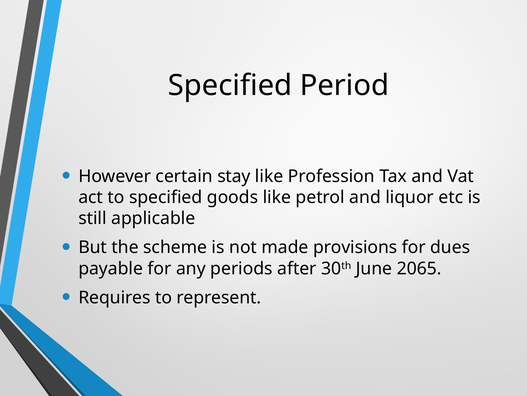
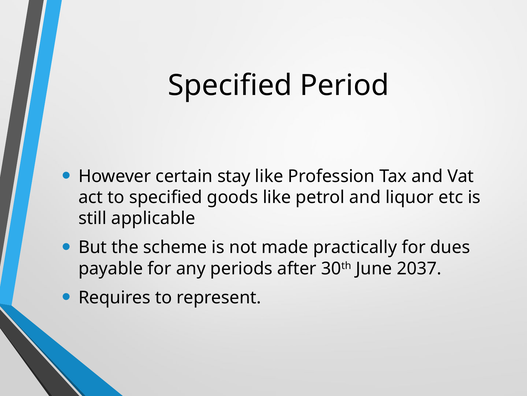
provisions: provisions -> practically
2065: 2065 -> 2037
